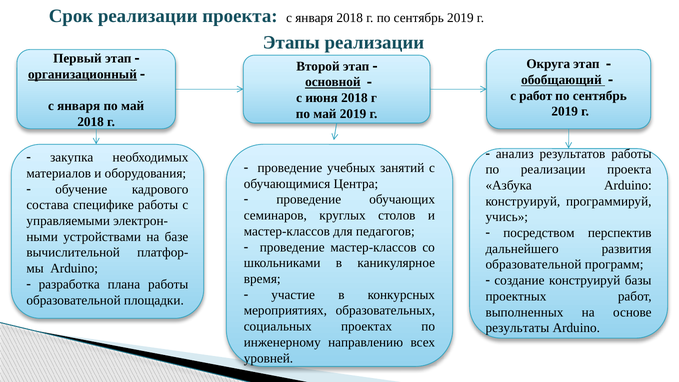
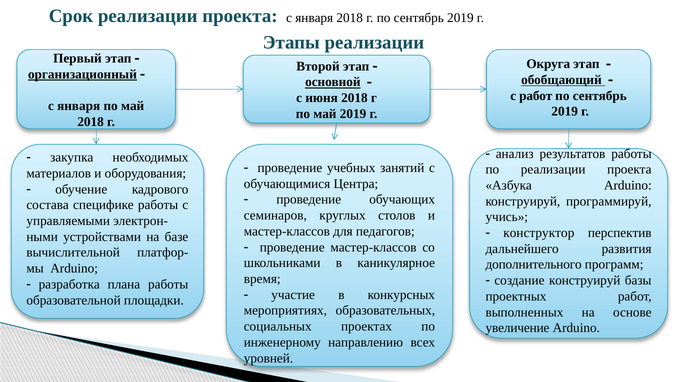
посредством: посредством -> конструктор
образовательной at (534, 265): образовательной -> дополнительного
результаты: результаты -> увеличение
